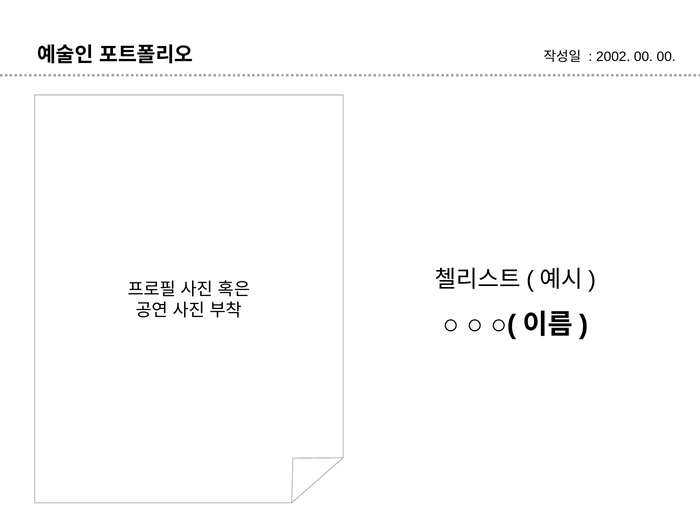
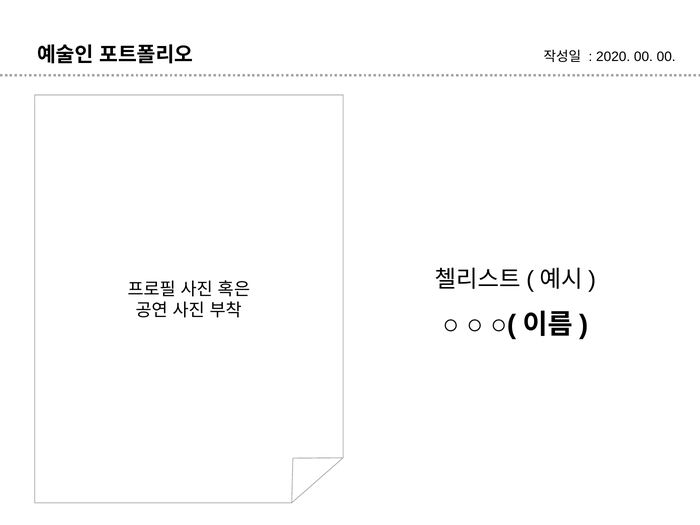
2002: 2002 -> 2020
